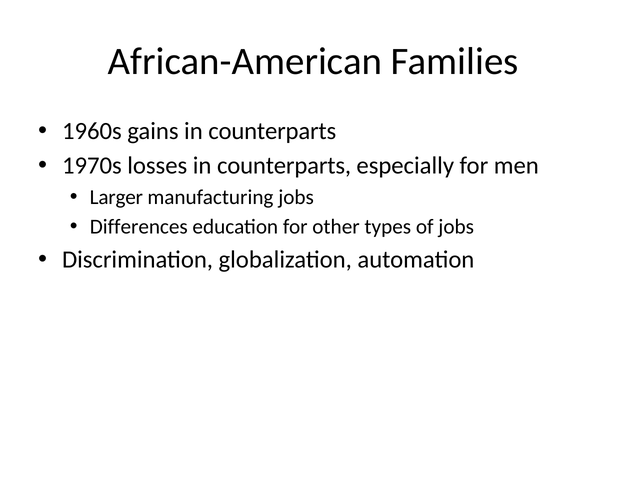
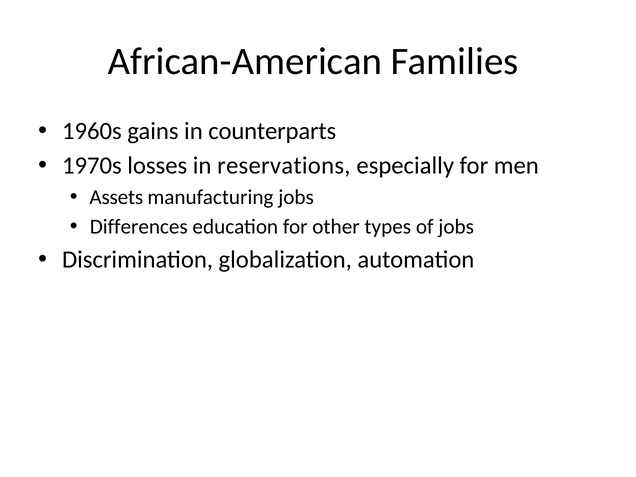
losses in counterparts: counterparts -> reservations
Larger: Larger -> Assets
